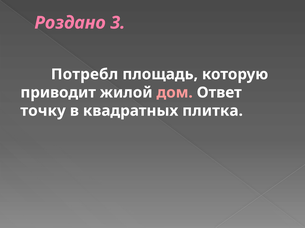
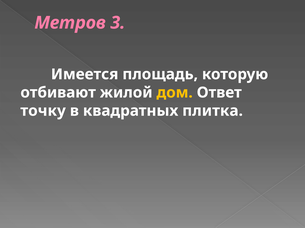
Роздано: Роздано -> Метров
Потребл: Потребл -> Имеется
приводит: приводит -> отбивают
дом colour: pink -> yellow
